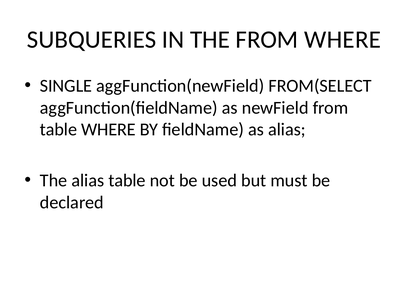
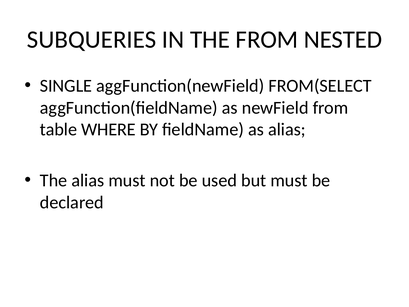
FROM WHERE: WHERE -> NESTED
alias table: table -> must
